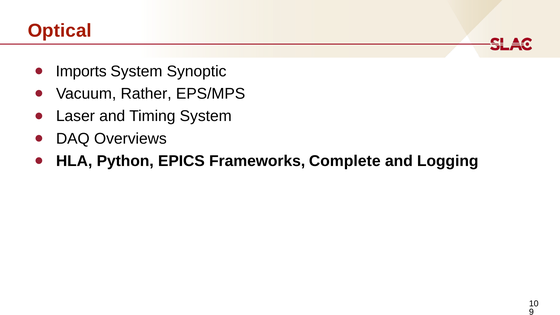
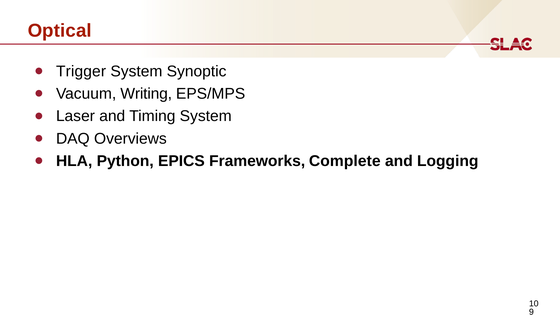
Imports: Imports -> Trigger
Rather: Rather -> Writing
